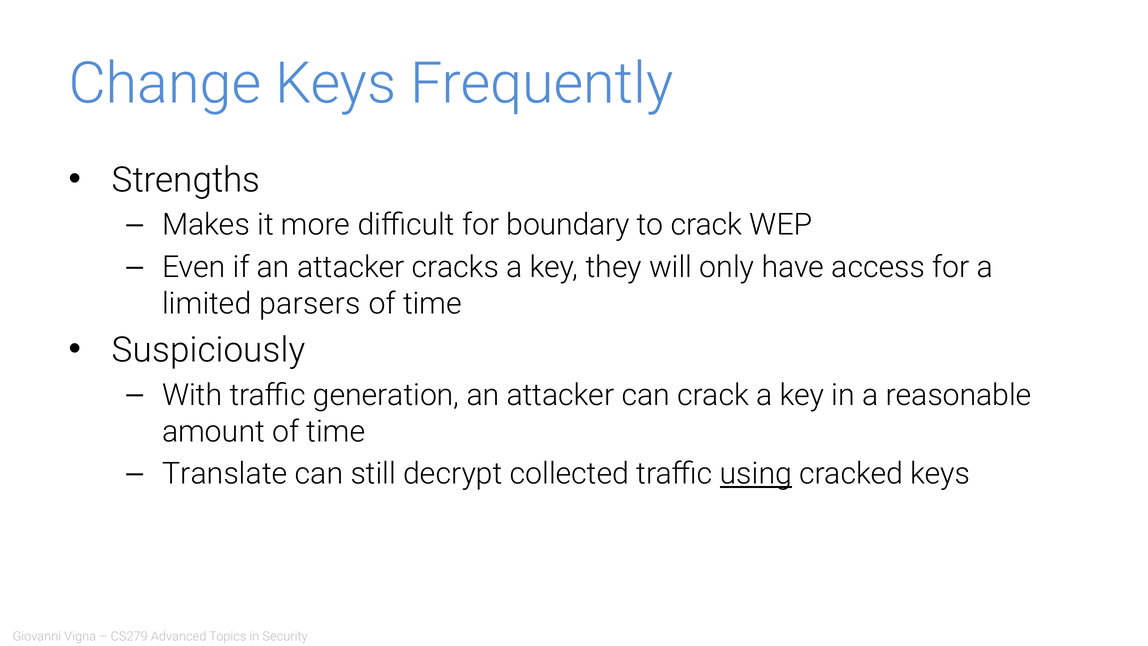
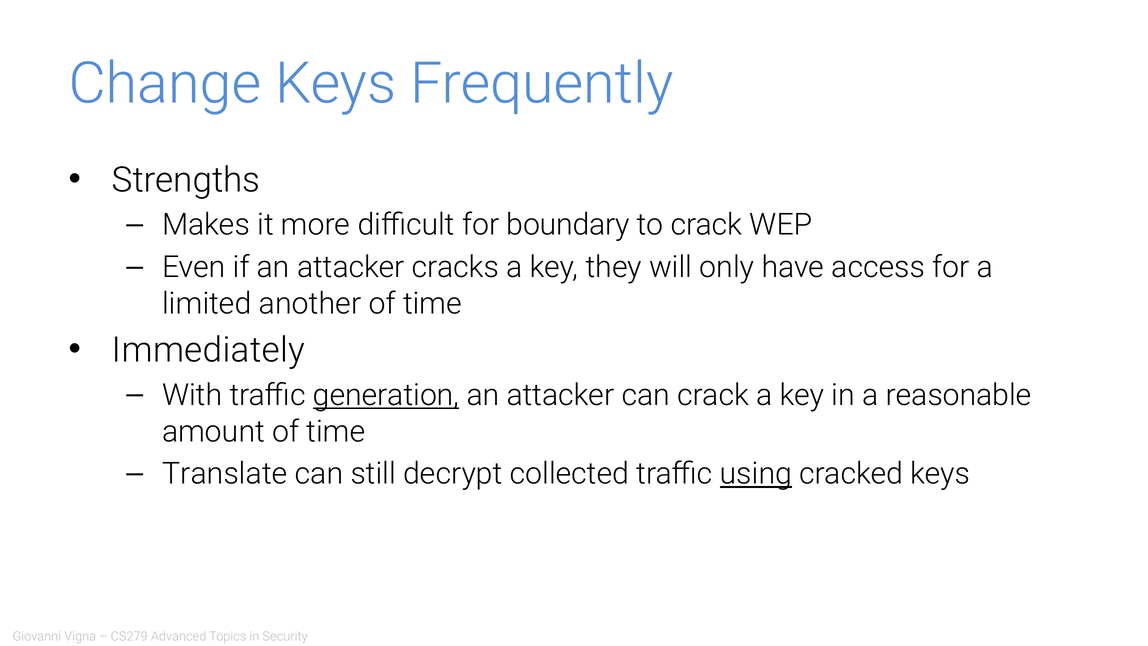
parsers: parsers -> another
Suspiciously: Suspiciously -> Immediately
generation underline: none -> present
